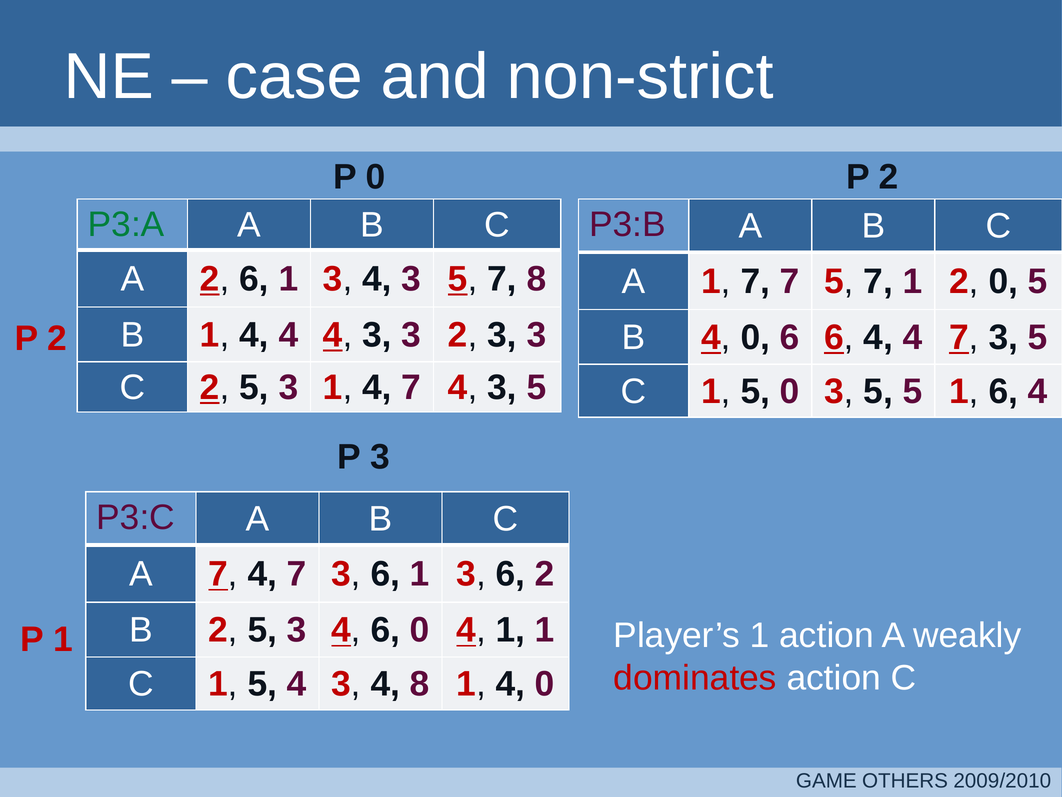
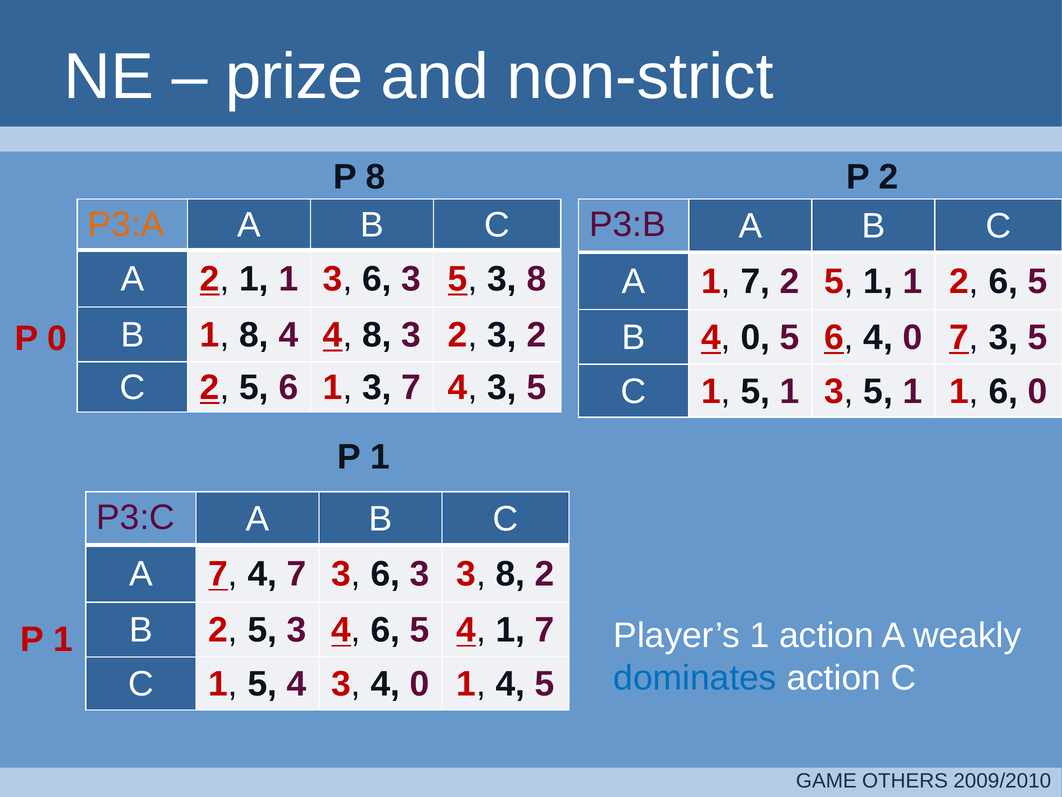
case: case -> prize
P 0: 0 -> 8
P3:A colour: green -> orange
2 6: 6 -> 1
1 3 4: 4 -> 6
3 5 7: 7 -> 3
7 7: 7 -> 2
7 at (878, 281): 7 -> 1
2 0: 0 -> 6
B 1 4: 4 -> 8
4 4 3: 3 -> 8
2 3 3: 3 -> 2
0 6: 6 -> 5
6 4 4: 4 -> 0
2 at (57, 338): 2 -> 0
C 2 5 3: 3 -> 6
4 at (377, 387): 4 -> 3
1 5 0: 0 -> 1
3 5 5: 5 -> 1
1 6 4: 4 -> 0
3 at (380, 457): 3 -> 1
7 3 6 1: 1 -> 3
6 at (510, 574): 6 -> 8
4 6 0: 0 -> 5
4 1 1: 1 -> 7
dominates colour: red -> blue
3 4 8: 8 -> 0
1 4 0: 0 -> 5
